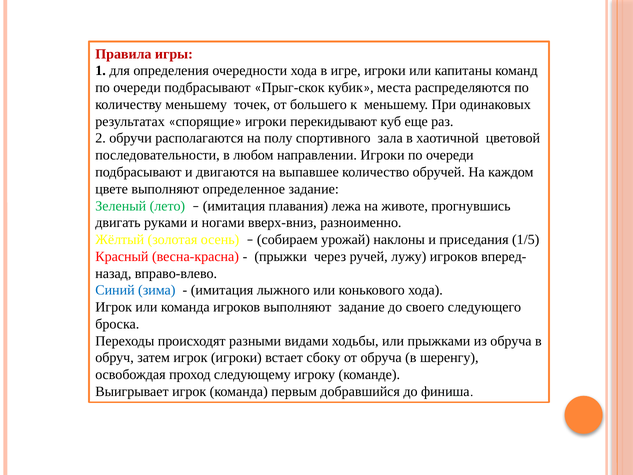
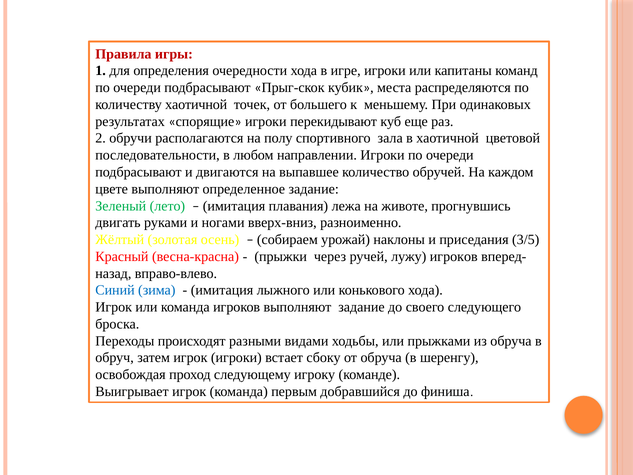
количеству меньшему: меньшему -> хаотичной
1/5: 1/5 -> 3/5
